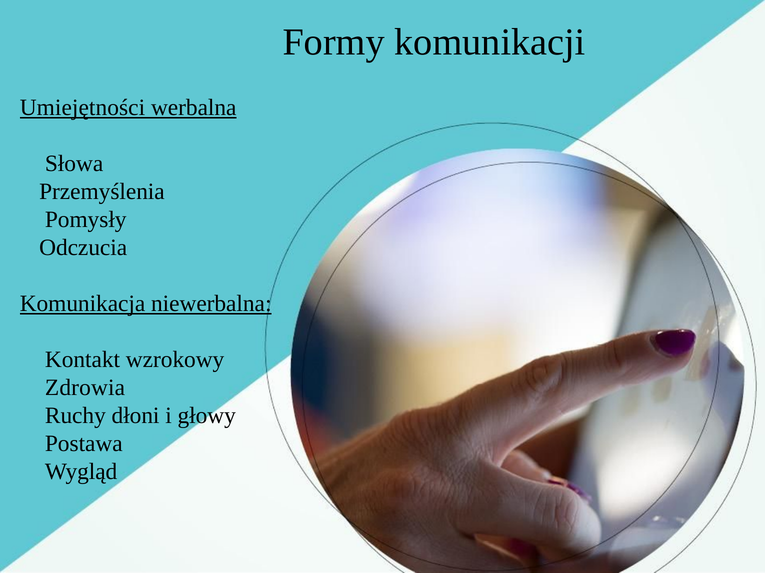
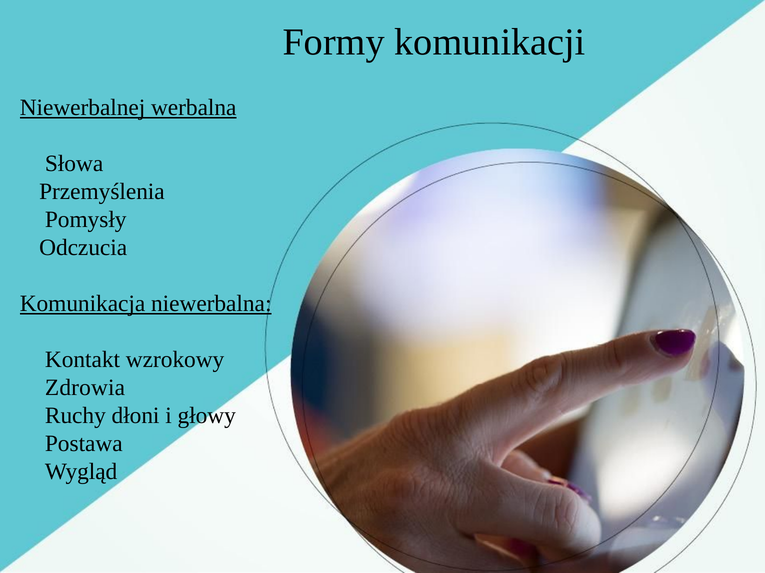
Umiejętności: Umiejętności -> Niewerbalnej
